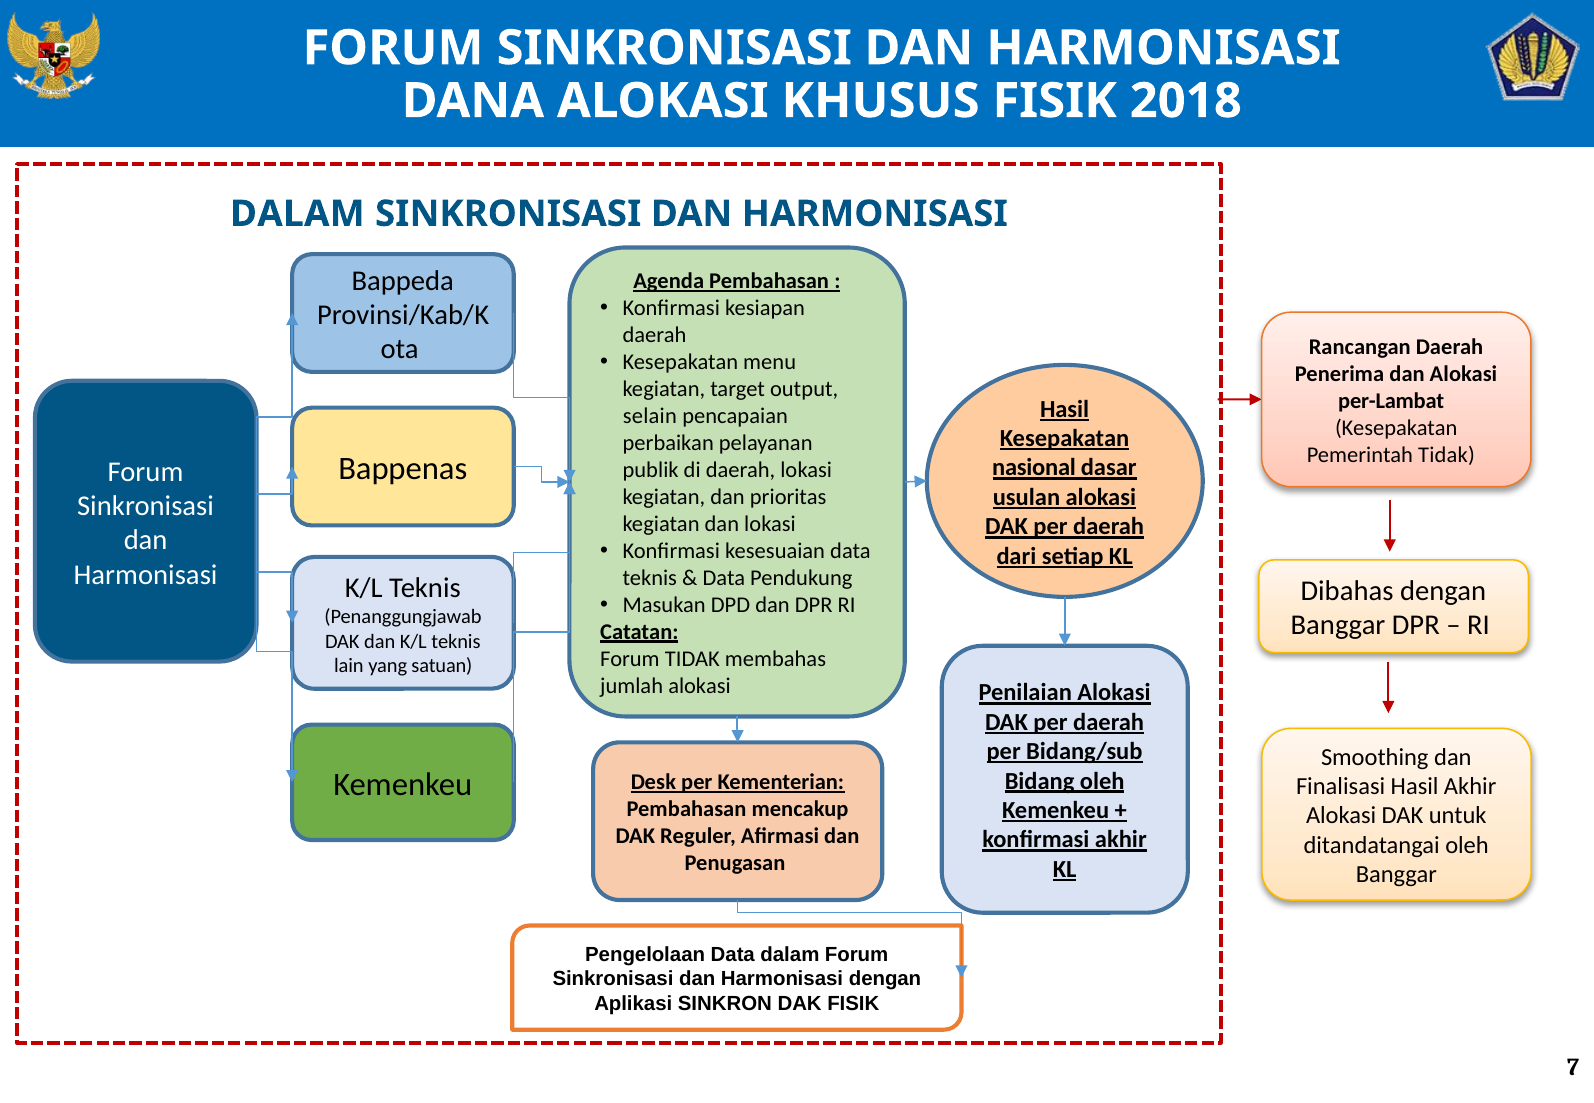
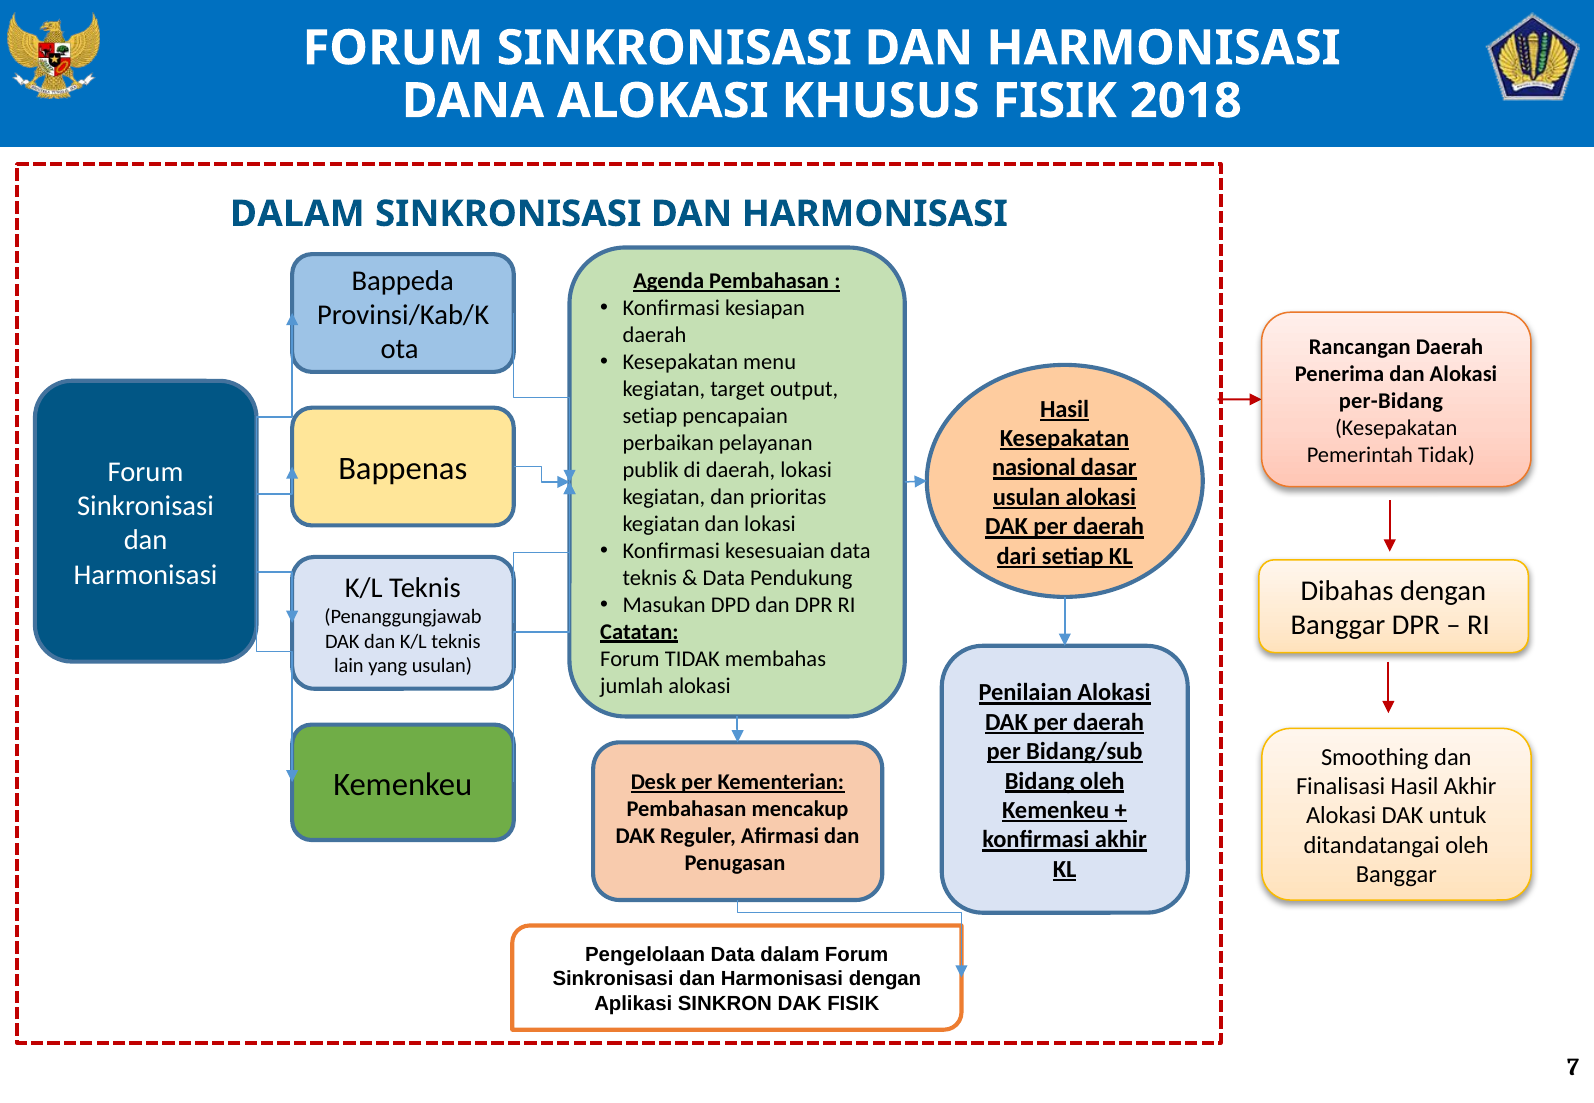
per-Lambat: per-Lambat -> per-Bidang
selain at (650, 416): selain -> setiap
yang satuan: satuan -> usulan
